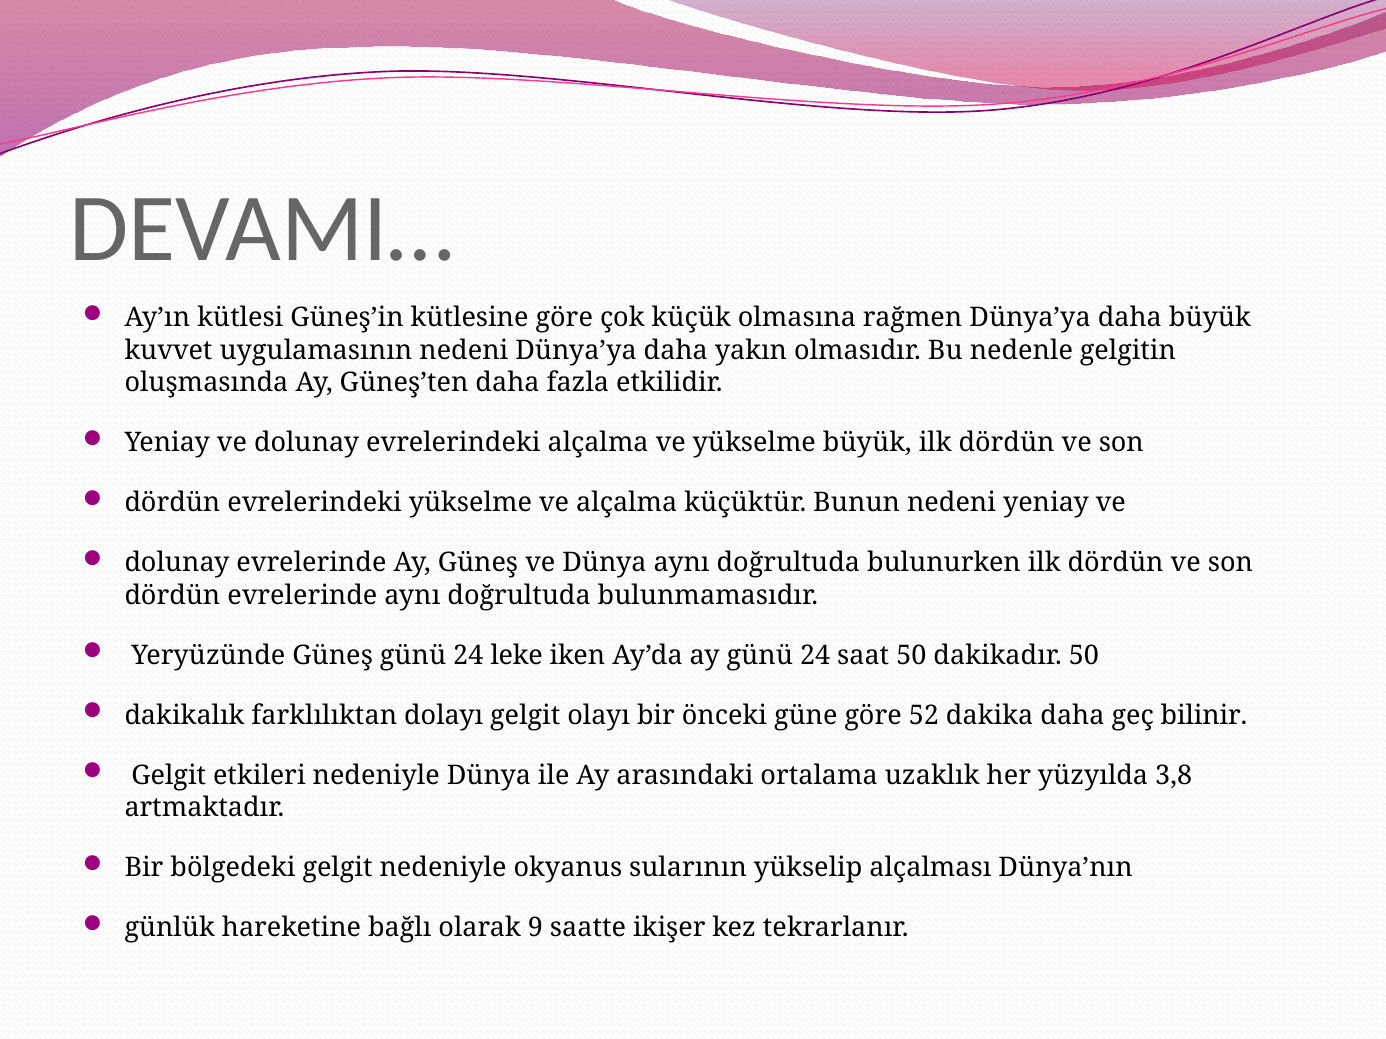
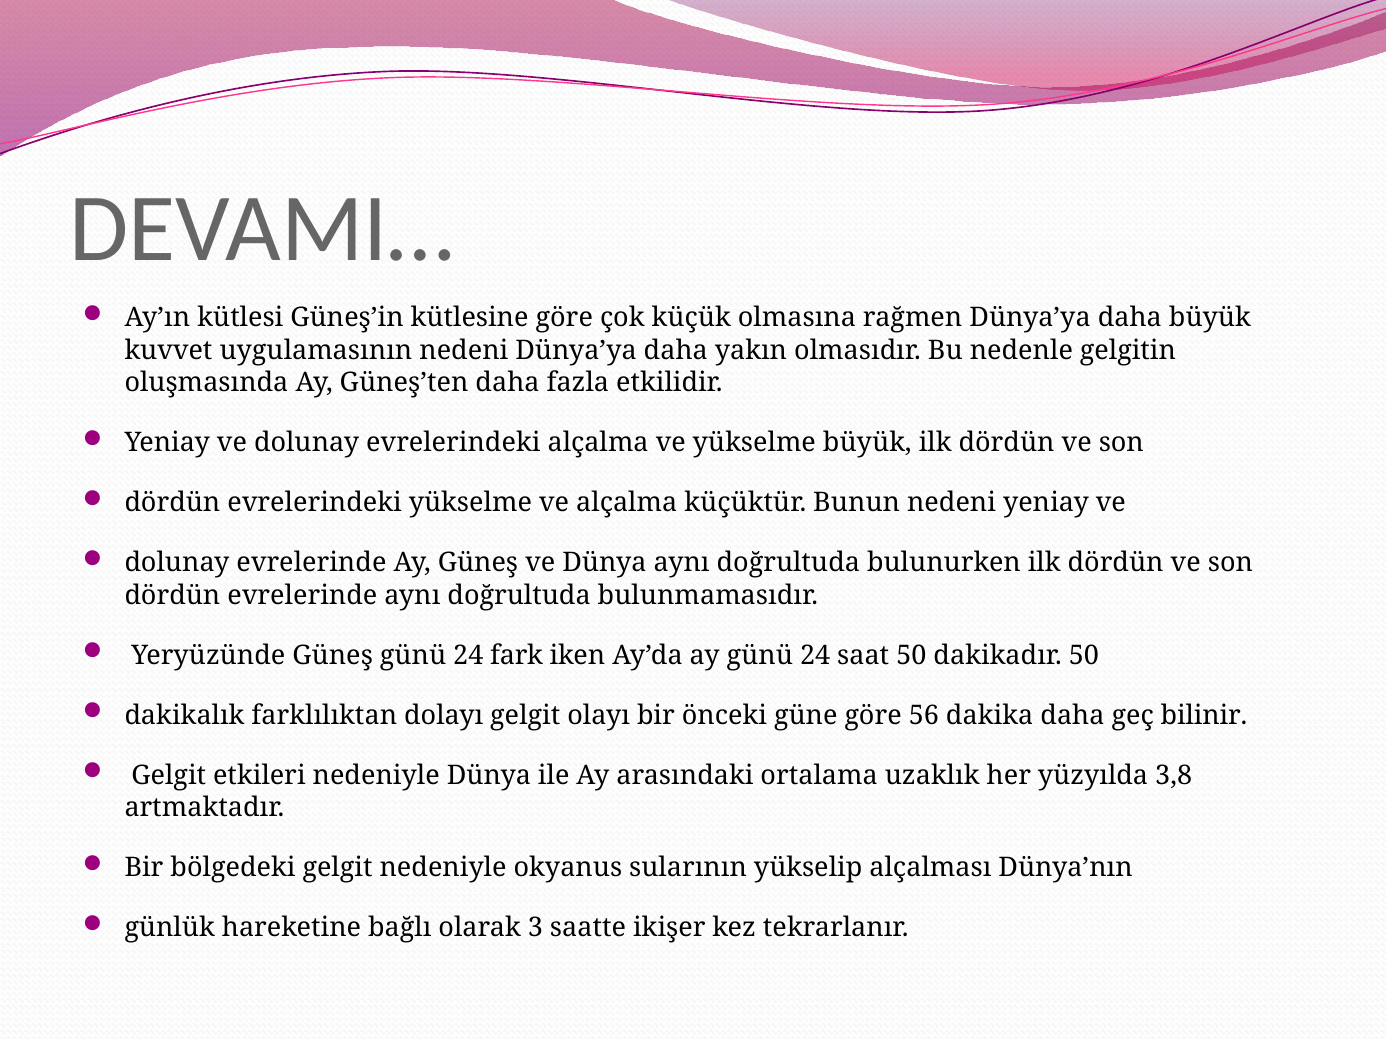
leke: leke -> fark
52: 52 -> 56
9: 9 -> 3
